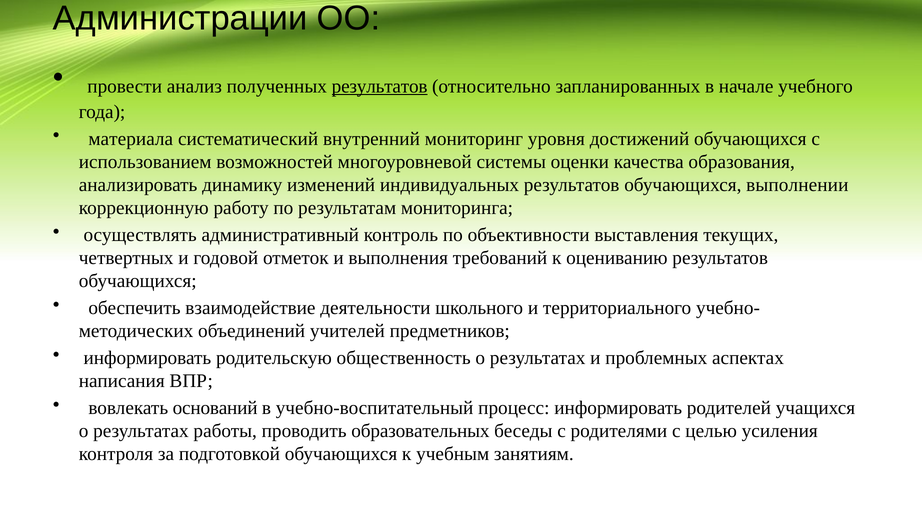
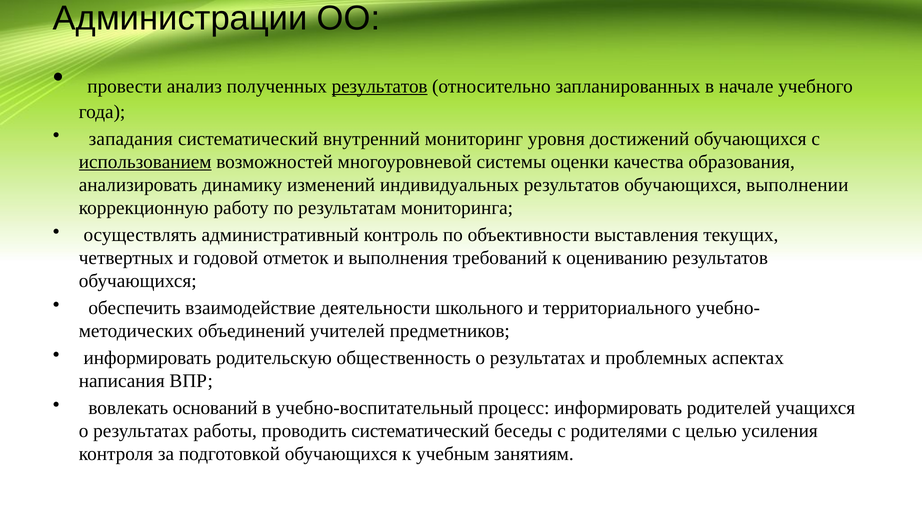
материала: материала -> западания
использованием underline: none -> present
проводить образовательных: образовательных -> систематический
